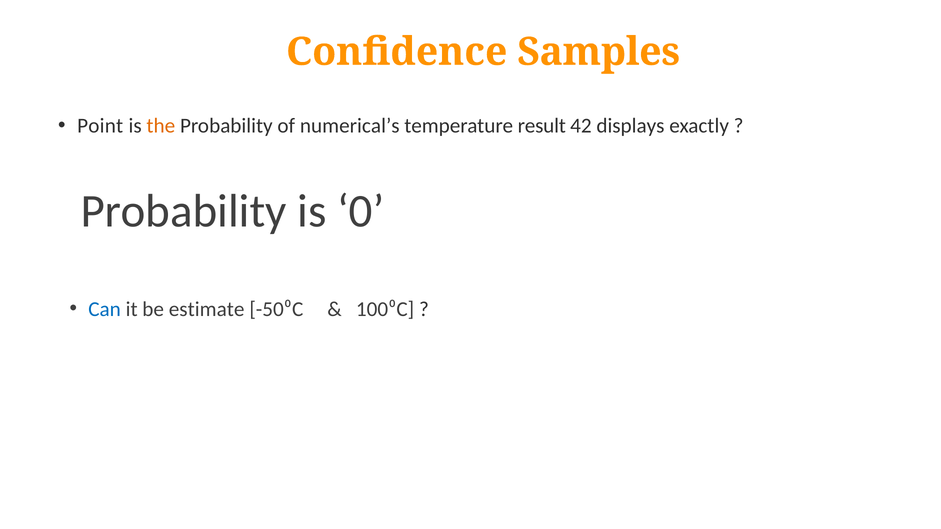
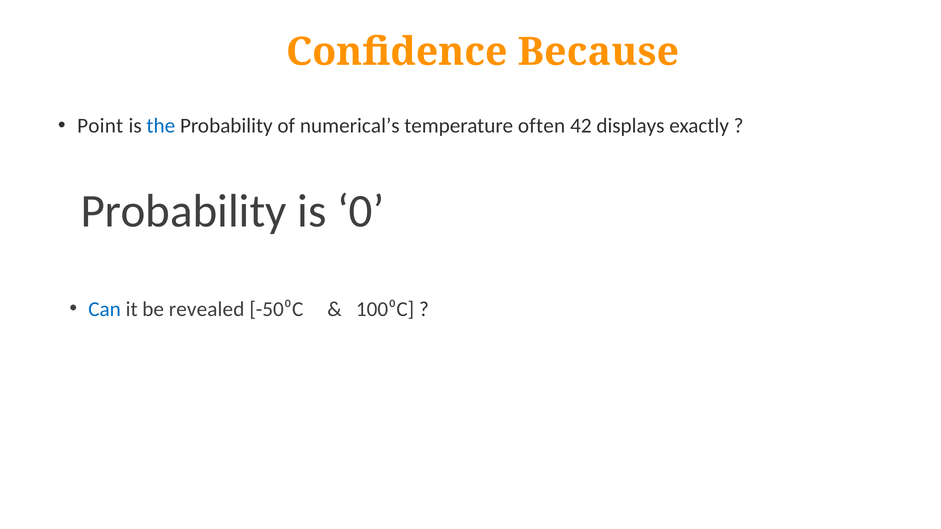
Samples: Samples -> Because
the colour: orange -> blue
result: result -> often
estimate: estimate -> revealed
